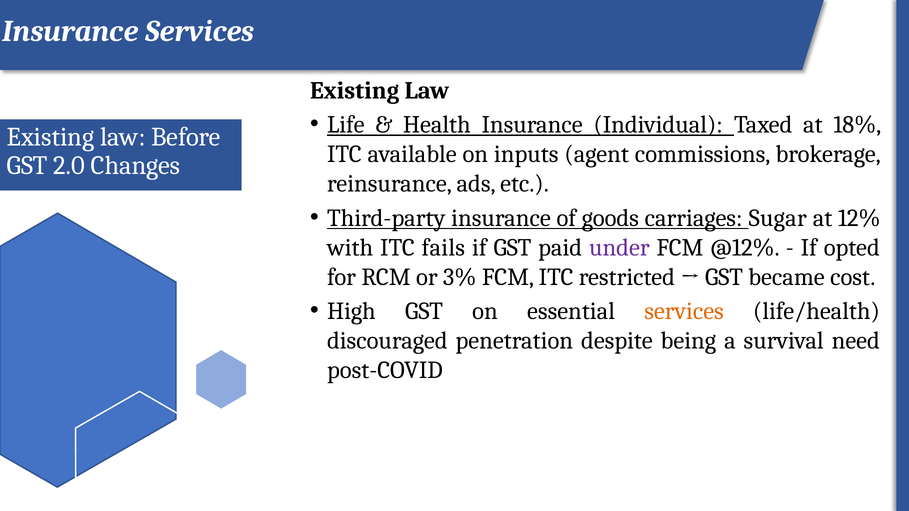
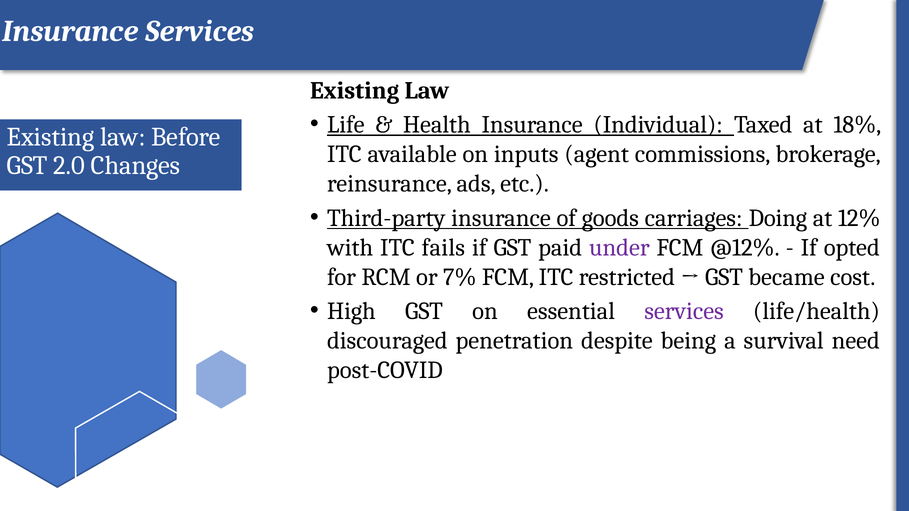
Sugar: Sugar -> Doing
3%: 3% -> 7%
services at (684, 311) colour: orange -> purple
